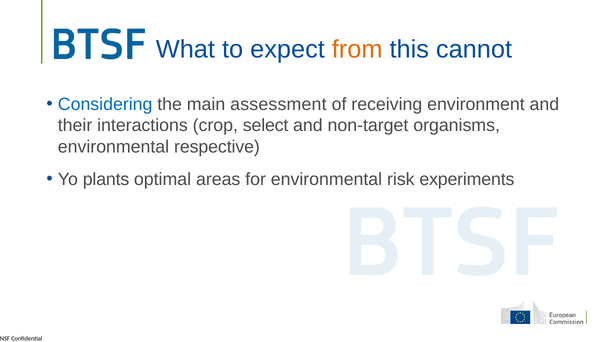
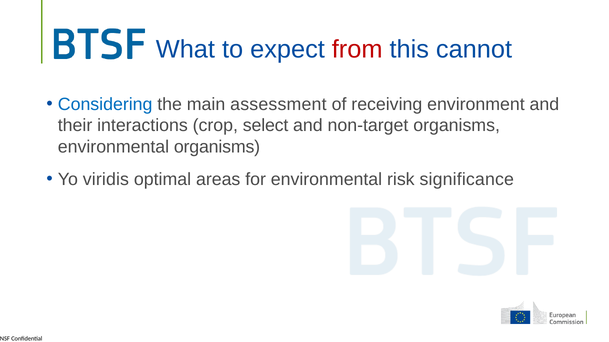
from colour: orange -> red
environmental respective: respective -> organisms
plants: plants -> viridis
experiments: experiments -> significance
